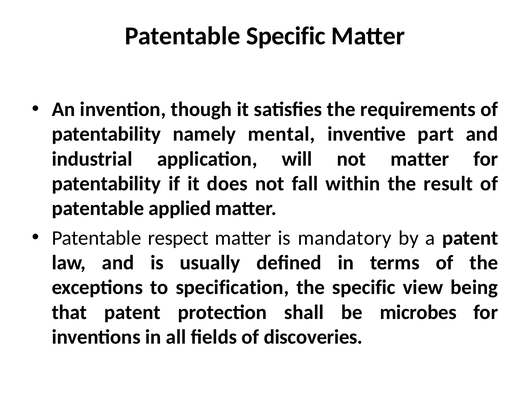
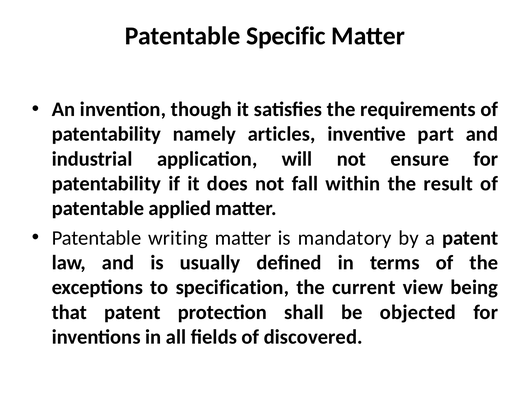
mental: mental -> articles
not matter: matter -> ensure
respect: respect -> writing
the specific: specific -> current
microbes: microbes -> objected
discoveries: discoveries -> discovered
